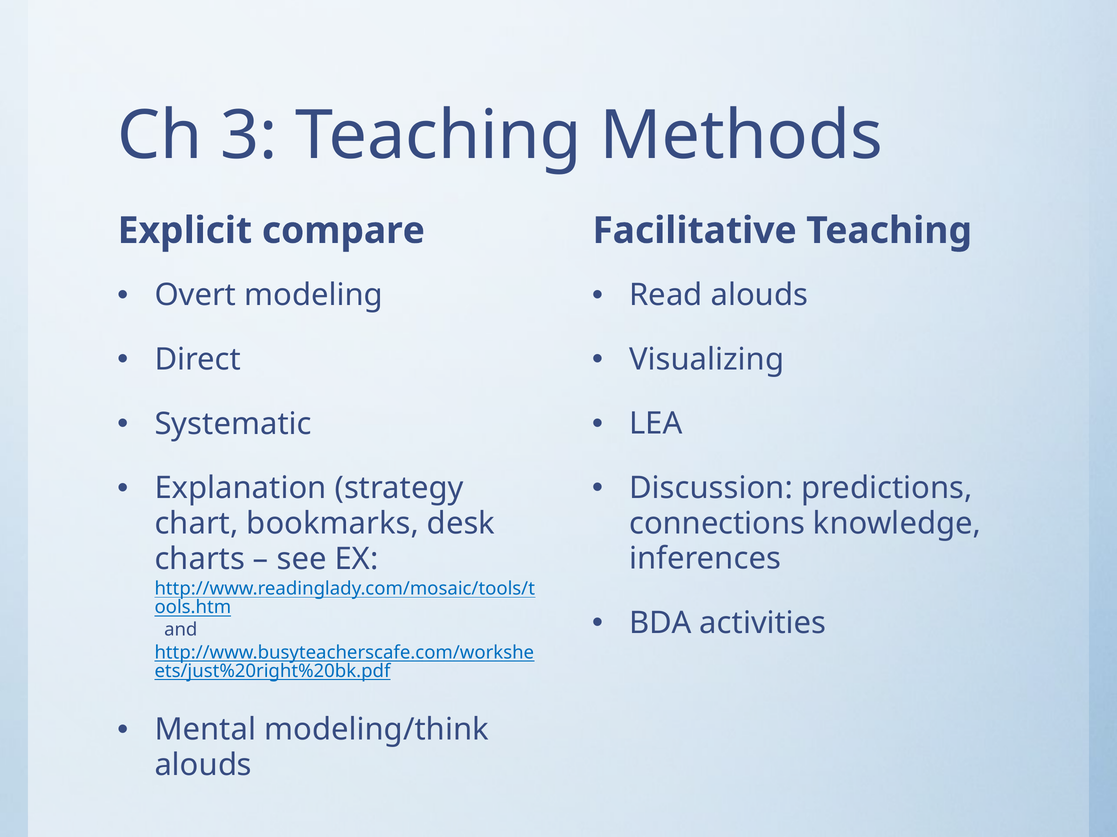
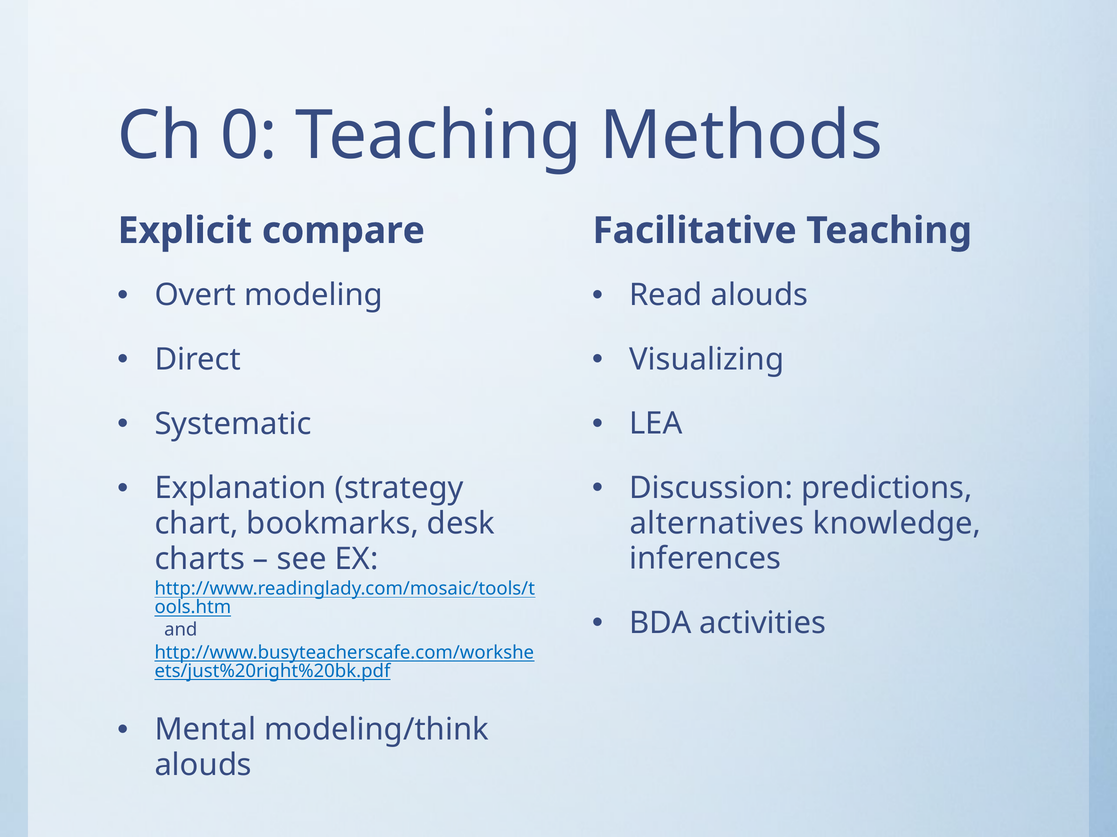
3: 3 -> 0
connections: connections -> alternatives
